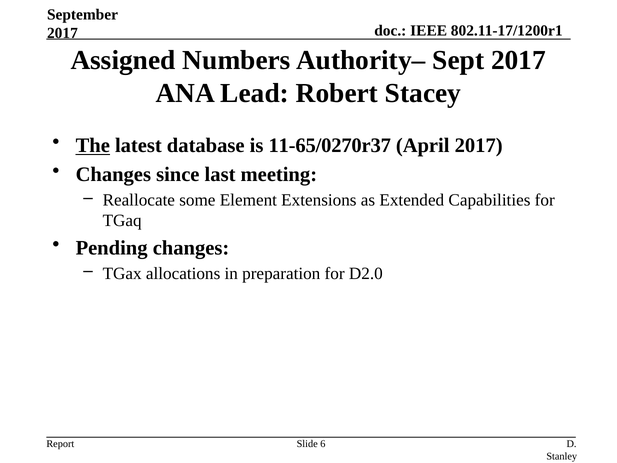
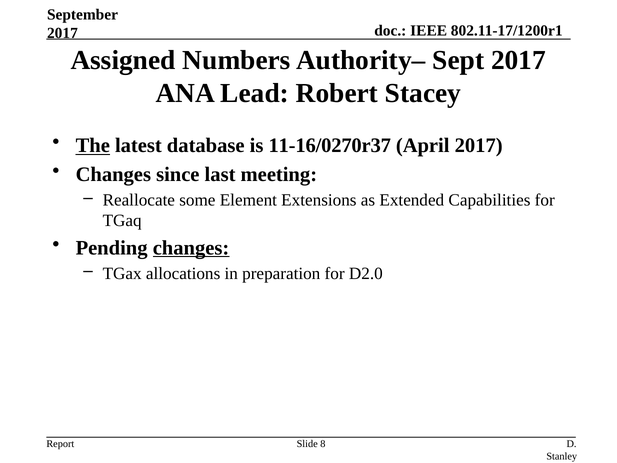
11-65/0270r37: 11-65/0270r37 -> 11-16/0270r37
changes at (191, 248) underline: none -> present
6: 6 -> 8
